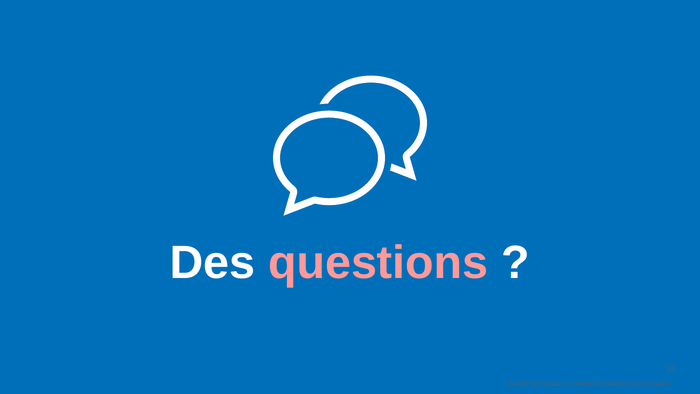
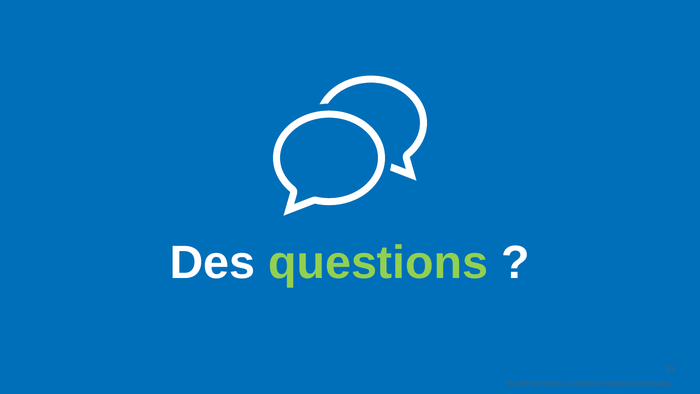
questions colour: pink -> light green
